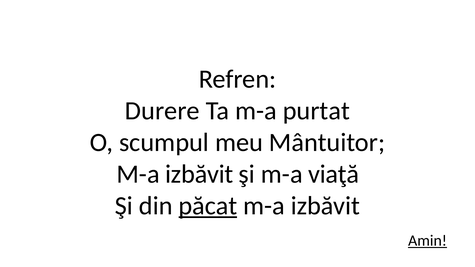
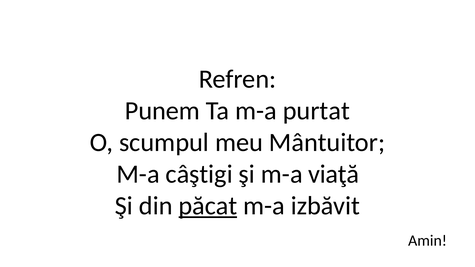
Durere: Durere -> Punem
izbăvit at (199, 174): izbăvit -> câştigi
Amin underline: present -> none
